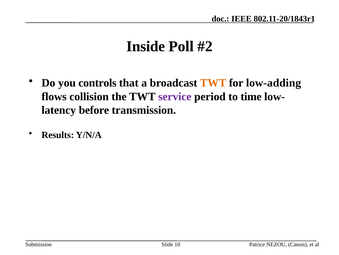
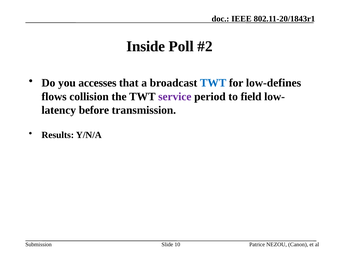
controls: controls -> accesses
TWT at (213, 83) colour: orange -> blue
low-adding: low-adding -> low-defines
time: time -> field
